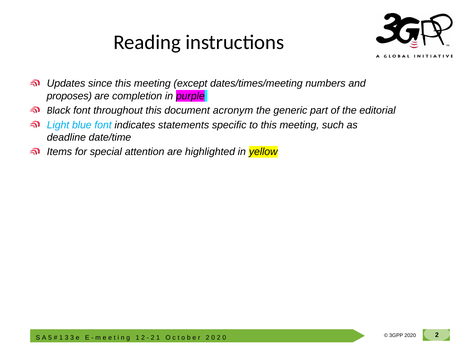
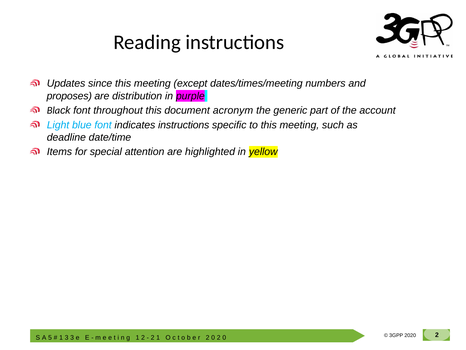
completion: completion -> distribution
editorial: editorial -> account
indicates statements: statements -> instructions
